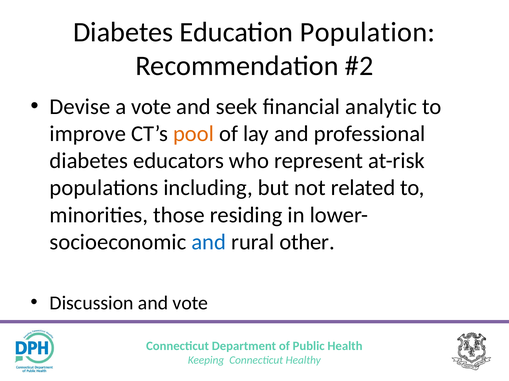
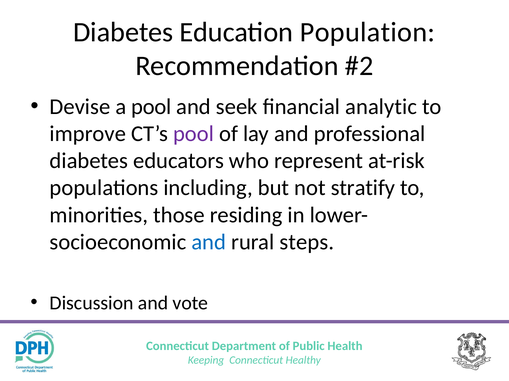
a vote: vote -> pool
pool at (194, 134) colour: orange -> purple
related: related -> stratify
other: other -> steps
